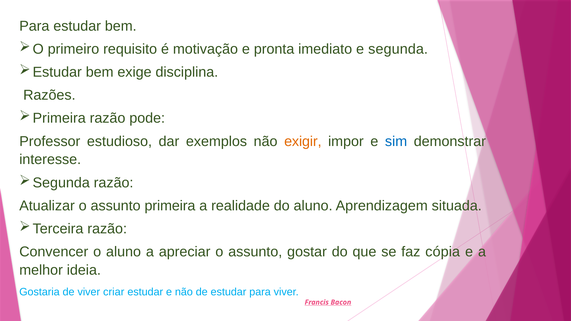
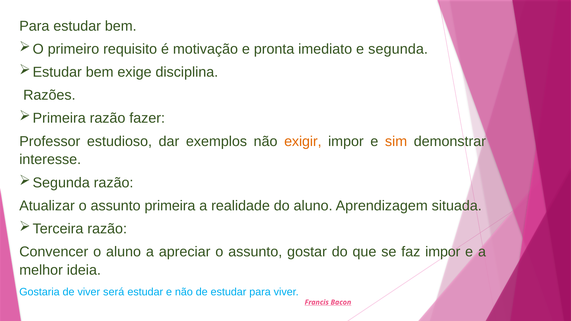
pode: pode -> fazer
sim colour: blue -> orange
faz cópia: cópia -> impor
criar: criar -> será
